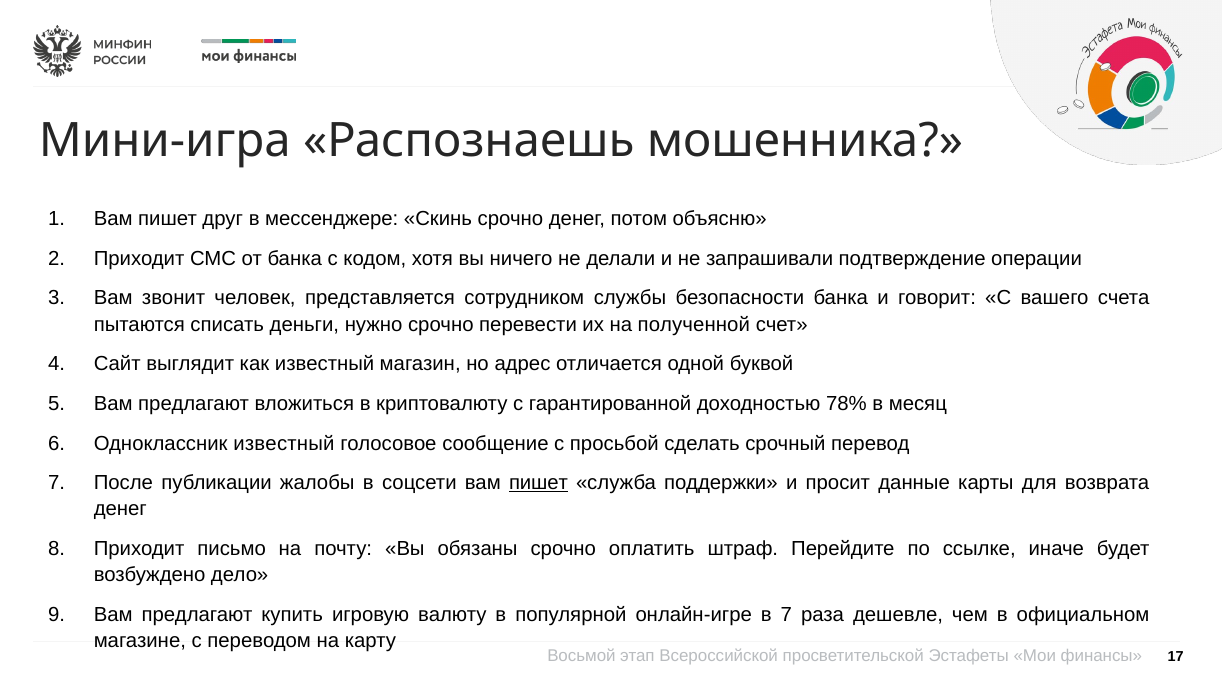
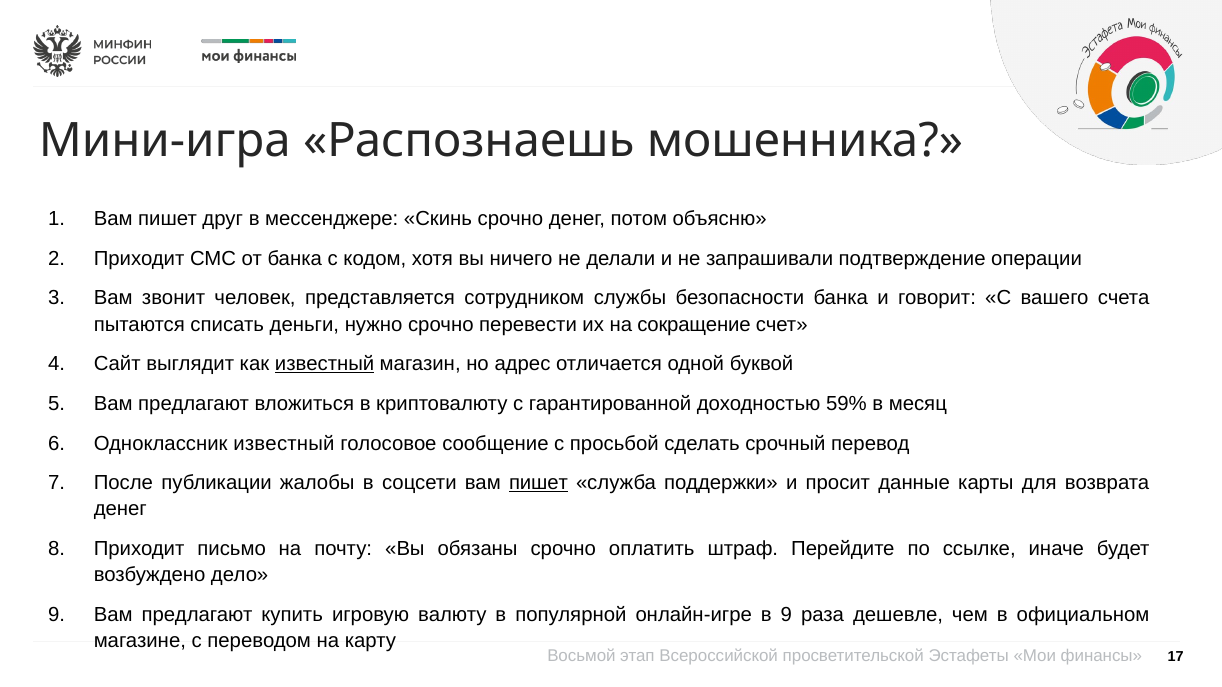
полученной: полученной -> сокращение
известный at (325, 364) underline: none -> present
78%: 78% -> 59%
в 7: 7 -> 9
